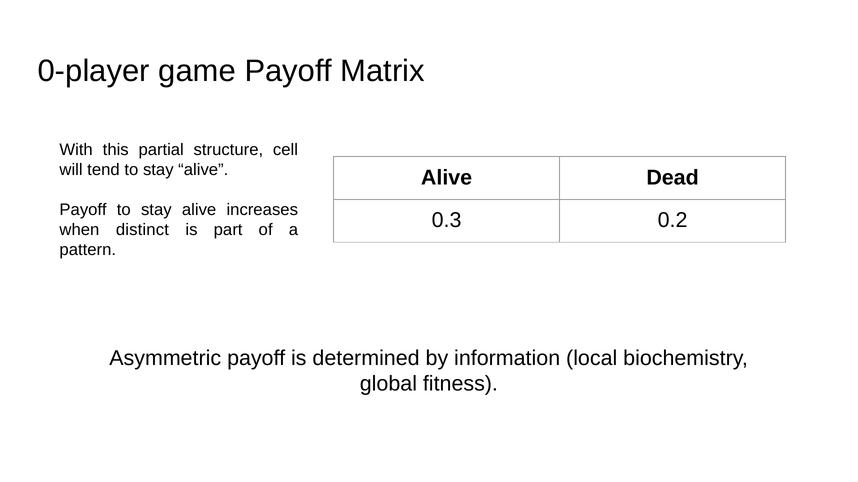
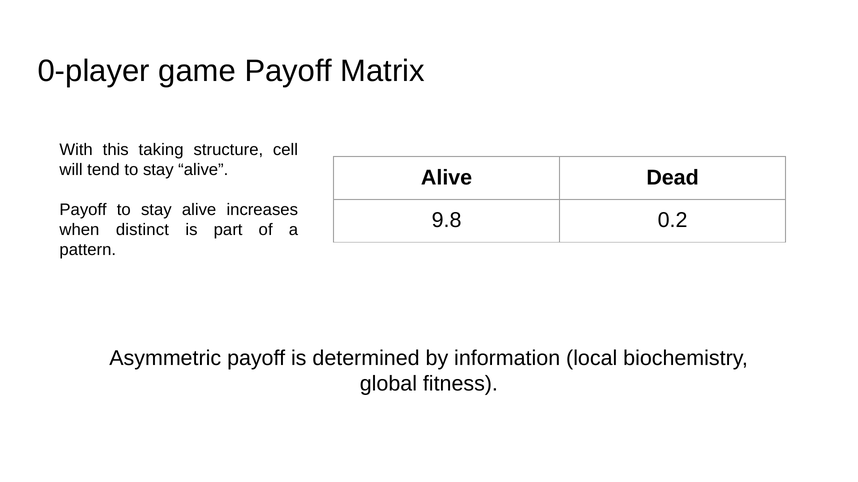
partial: partial -> taking
0.3: 0.3 -> 9.8
